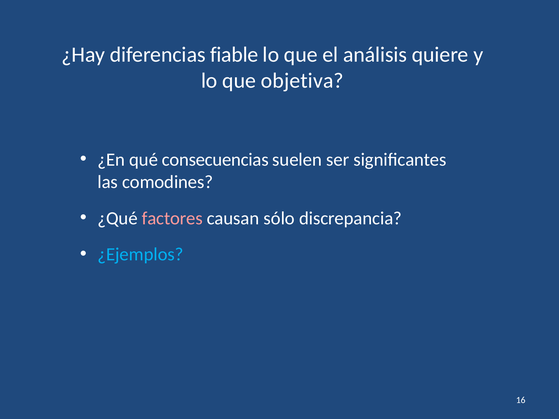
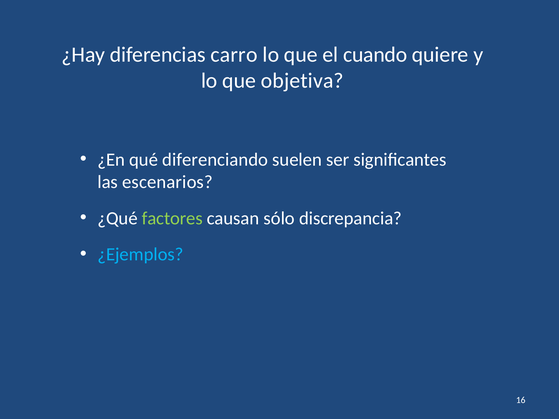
fiable: fiable -> carro
análisis: análisis -> cuando
consecuencias: consecuencias -> diferenciando
comodines: comodines -> escenarios
factores colour: pink -> light green
